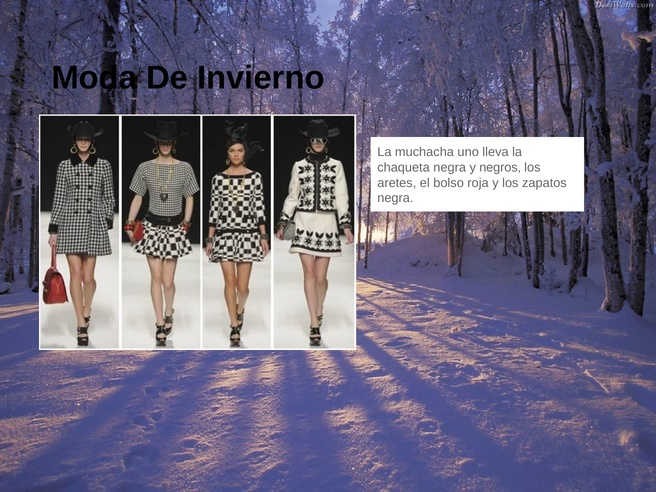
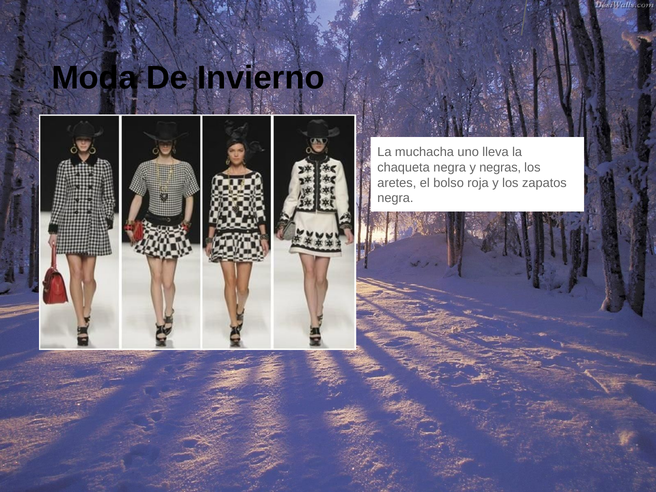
negros: negros -> negras
